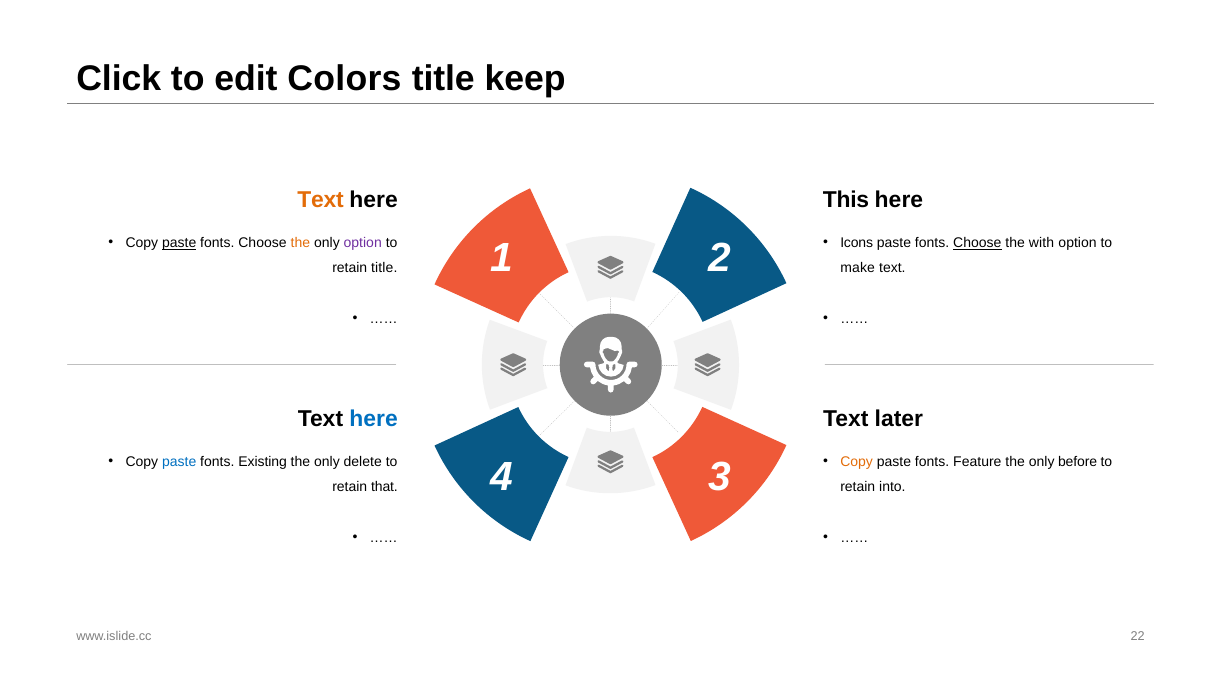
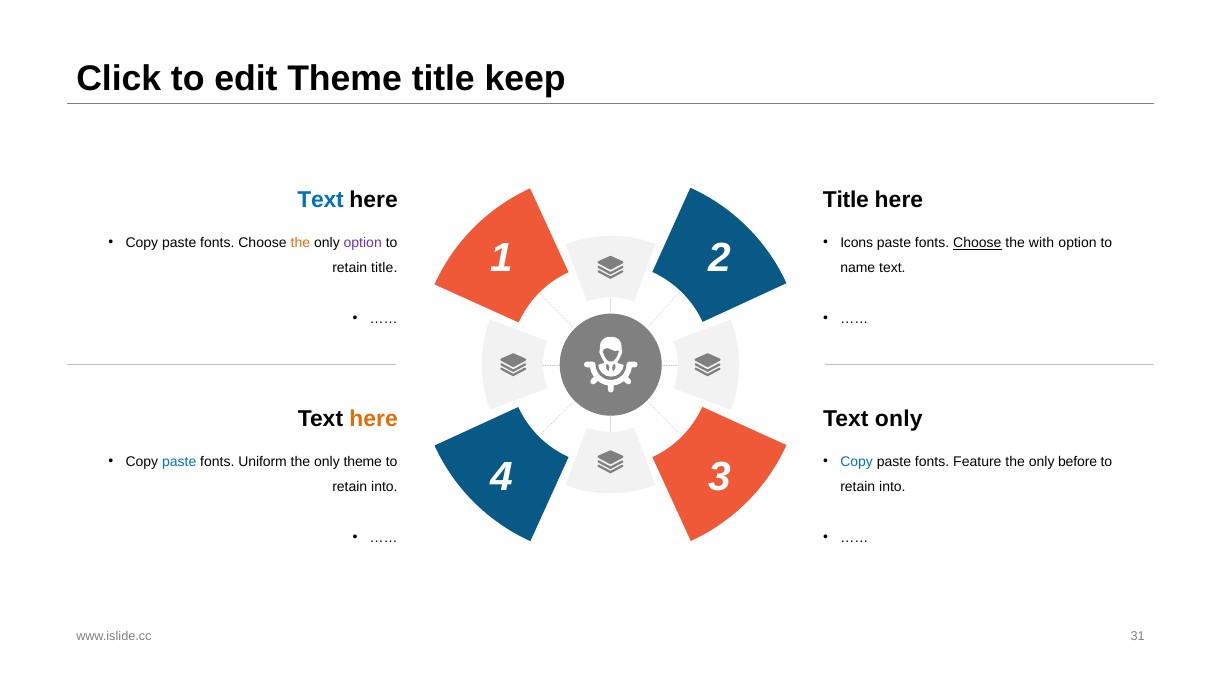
edit Colors: Colors -> Theme
Text at (321, 200) colour: orange -> blue
This at (846, 200): This -> Title
paste at (179, 243) underline: present -> none
make: make -> name
here at (374, 419) colour: blue -> orange
Text later: later -> only
Existing: Existing -> Uniform
only delete: delete -> theme
Copy at (857, 462) colour: orange -> blue
that at (384, 487): that -> into
22: 22 -> 31
